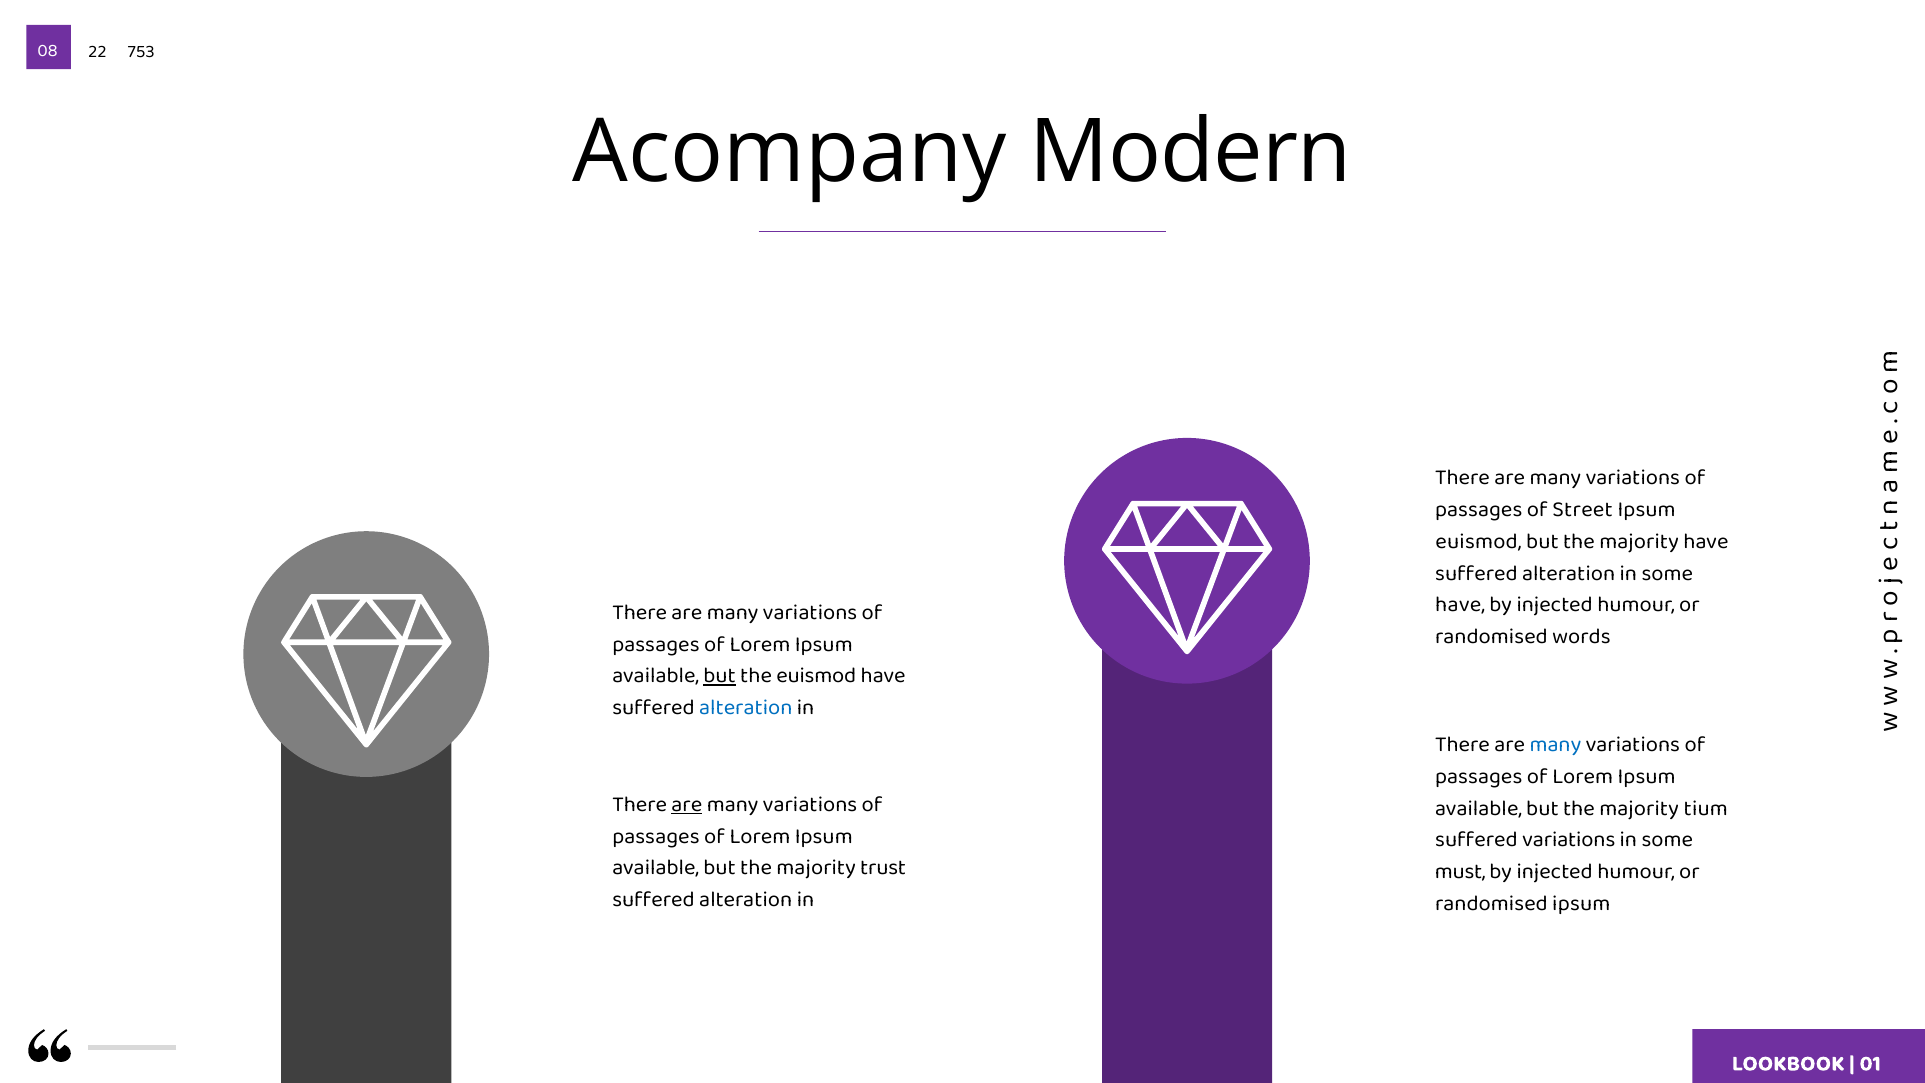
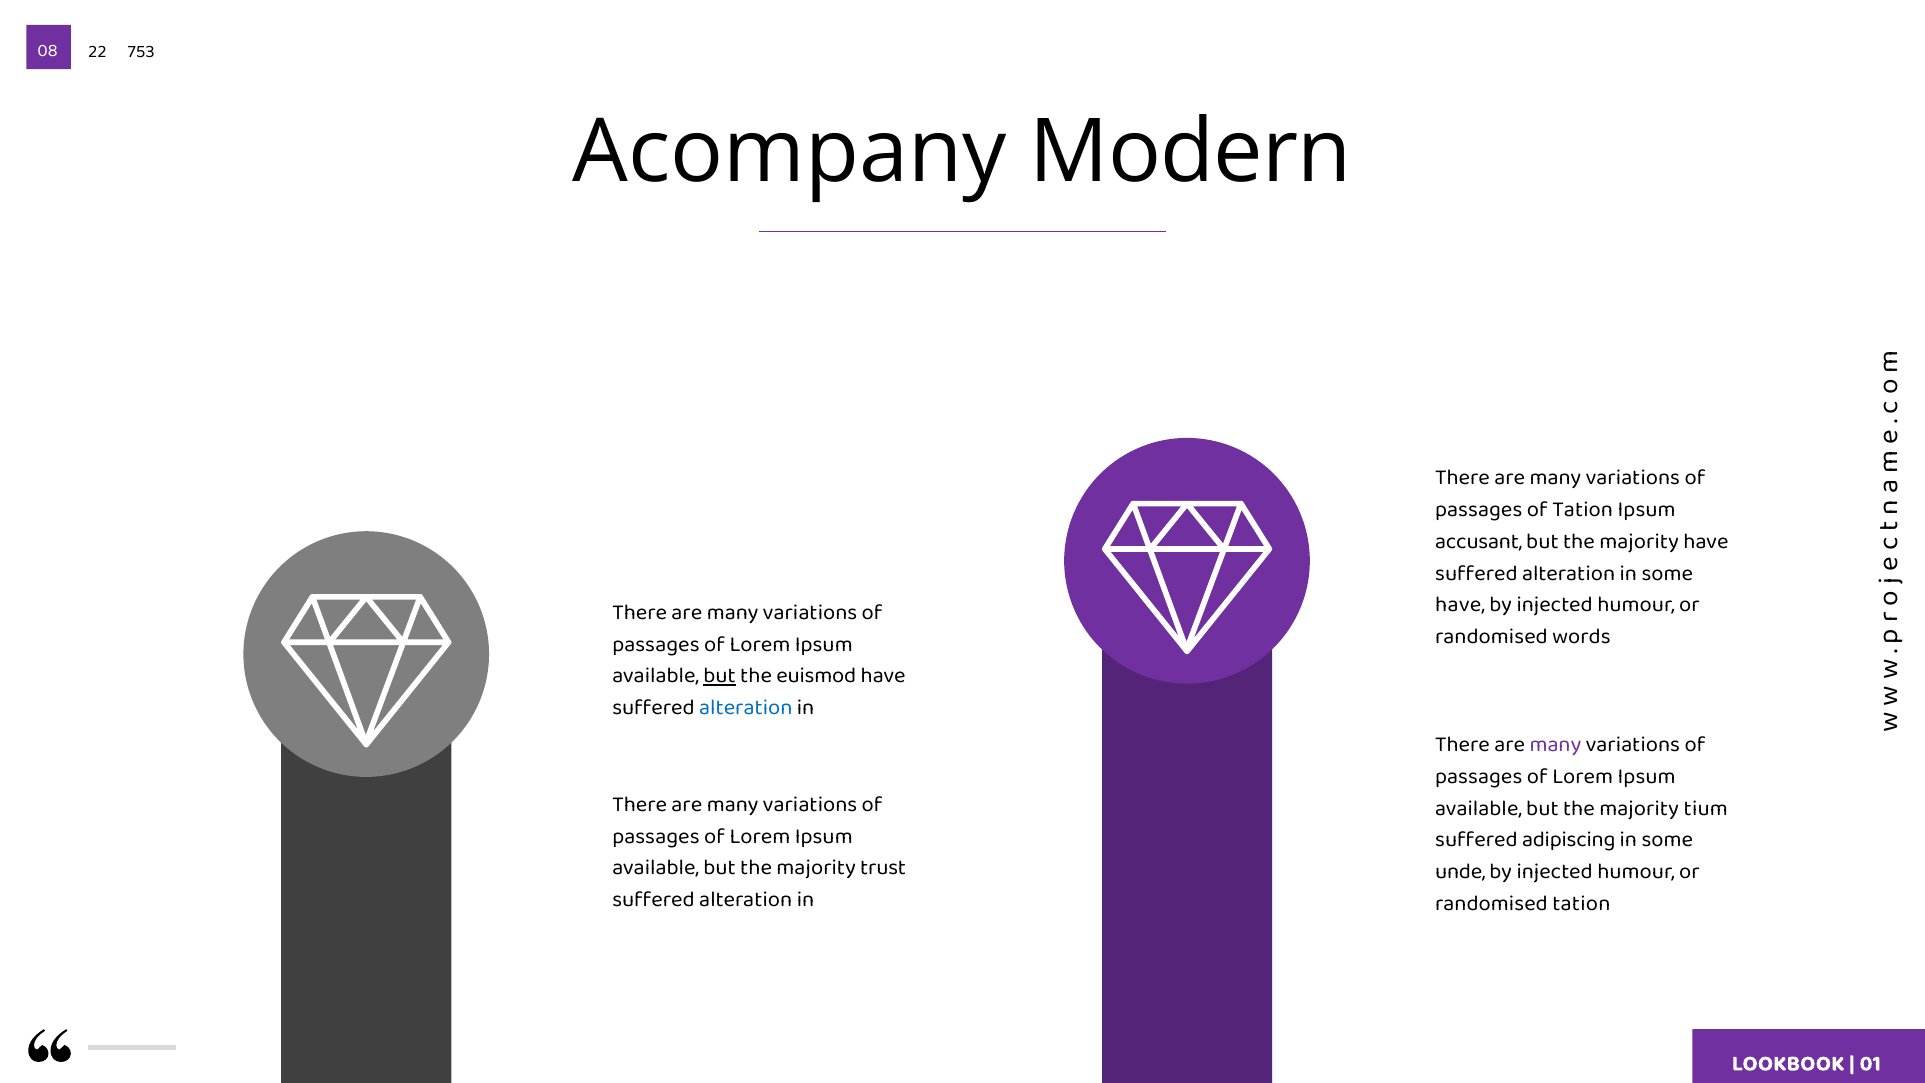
of Street: Street -> Tation
euismod at (1478, 541): euismod -> accusant
many at (1555, 744) colour: blue -> purple
are at (687, 804) underline: present -> none
suffered variations: variations -> adipiscing
must: must -> unde
randomised ipsum: ipsum -> tation
